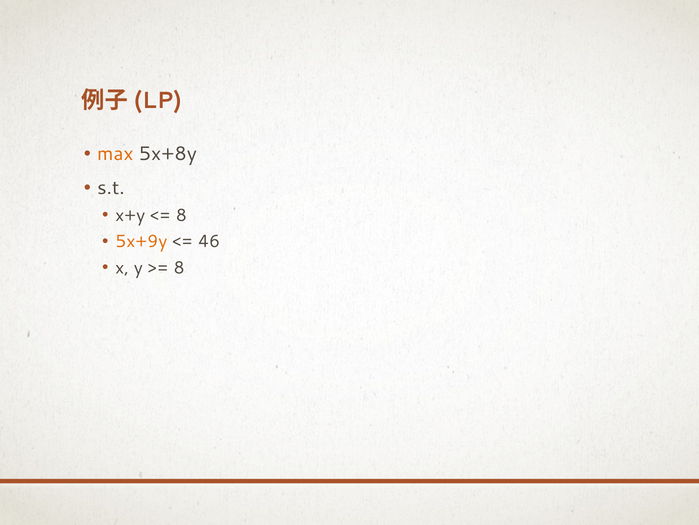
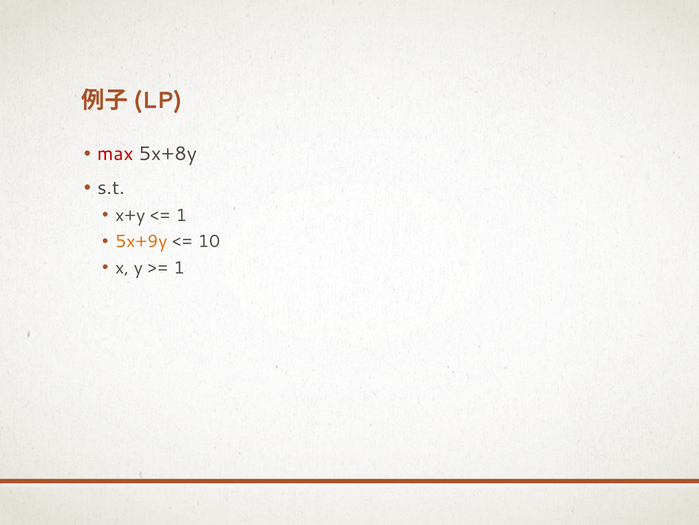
max colour: orange -> red
8 at (181, 215): 8 -> 1
46: 46 -> 10
8 at (179, 267): 8 -> 1
